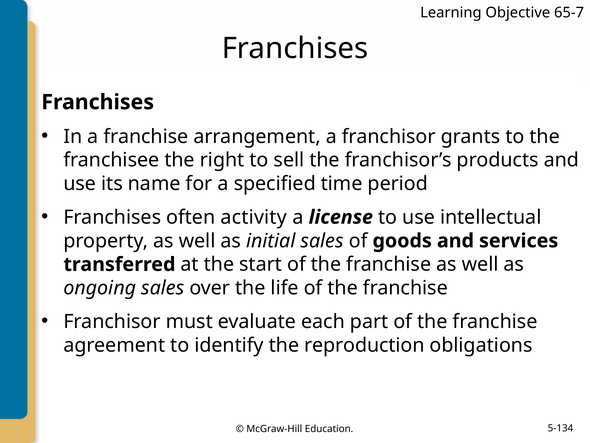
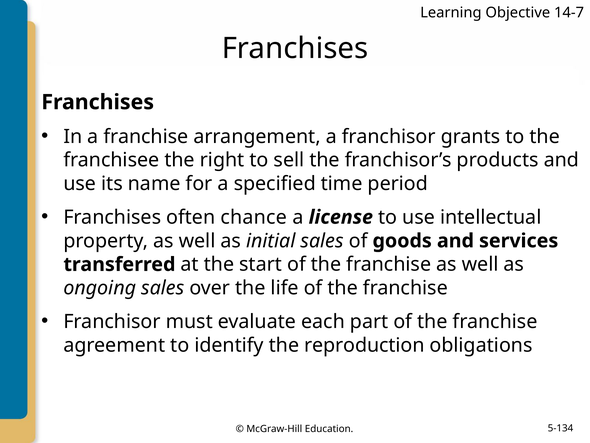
65-7: 65-7 -> 14-7
activity: activity -> chance
